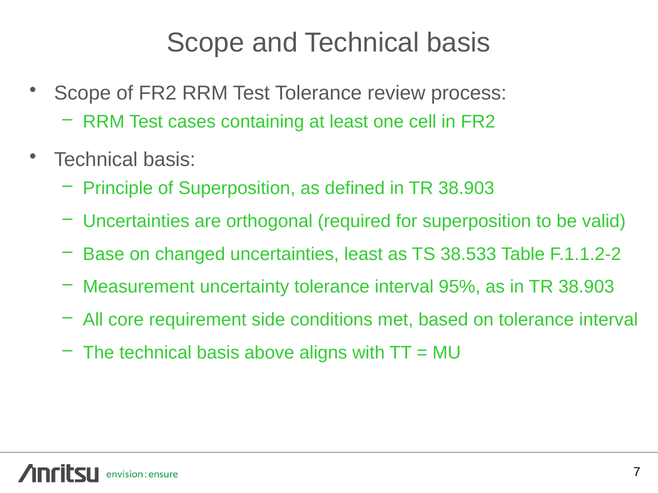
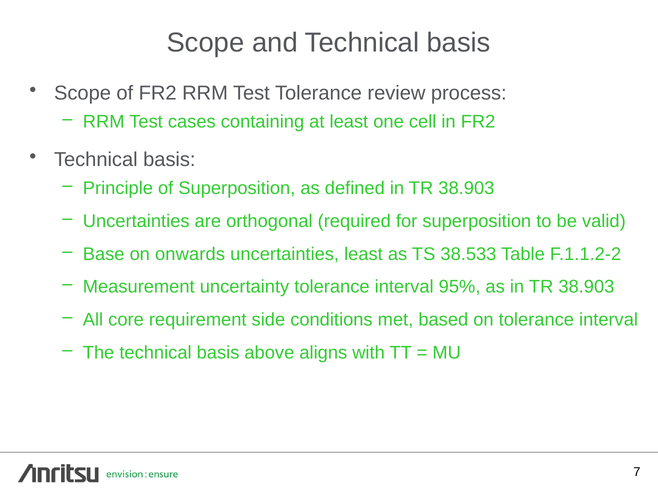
changed: changed -> onwards
